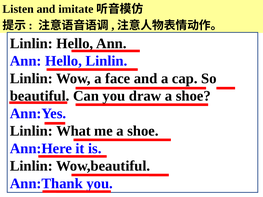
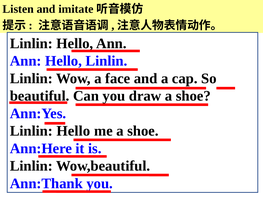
What at (74, 131): What -> Hello
